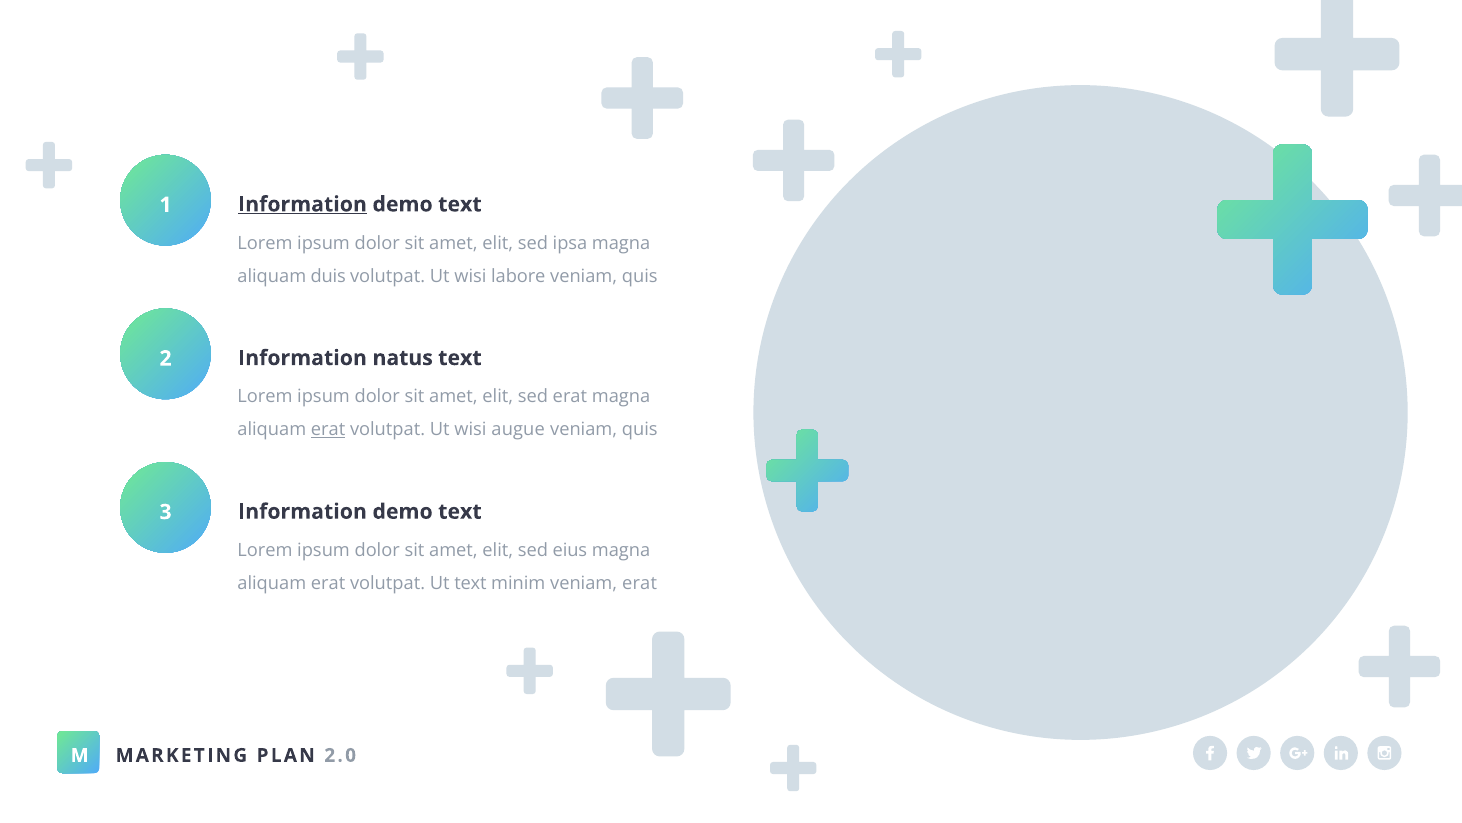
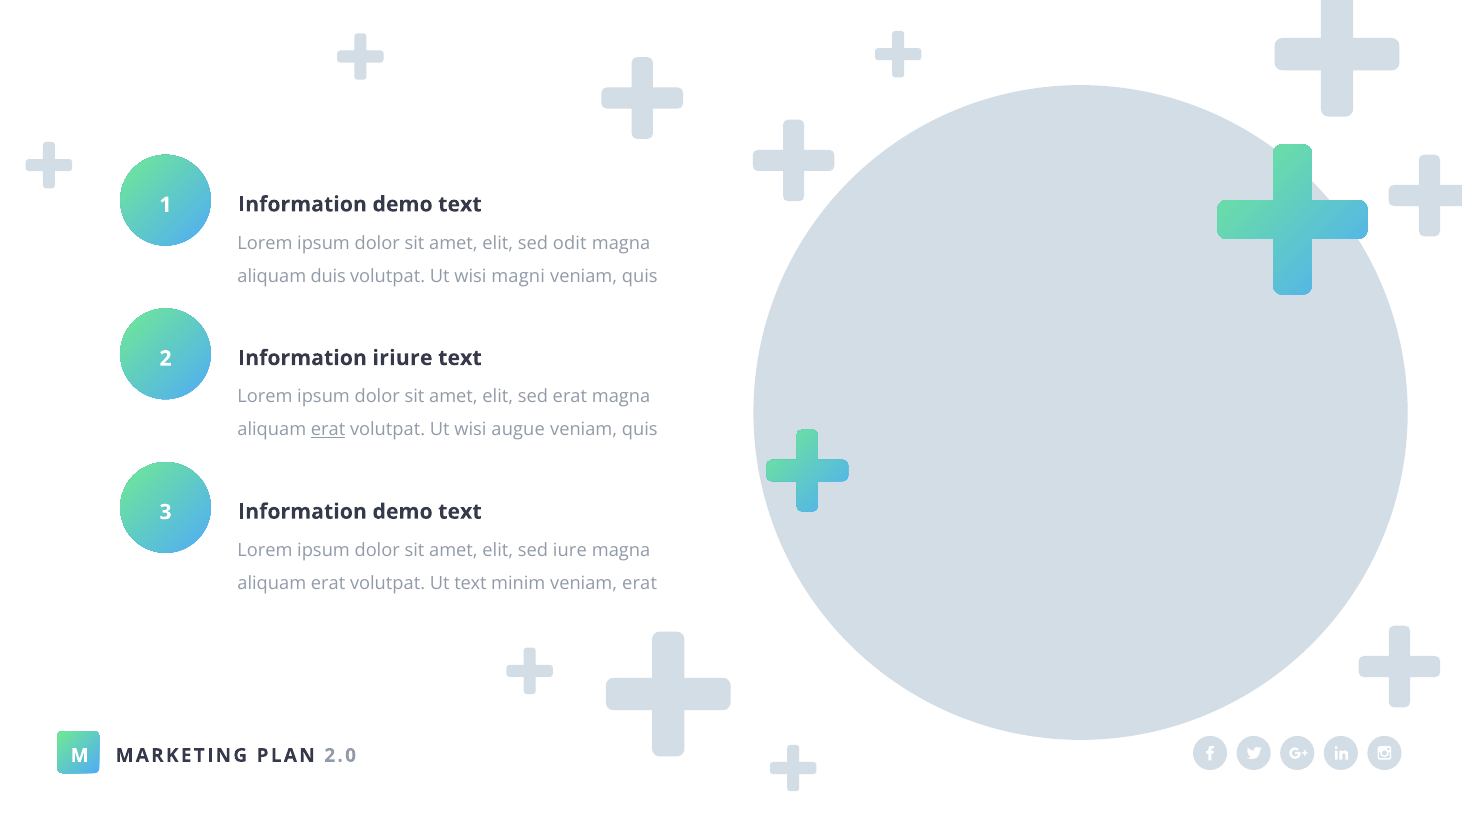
Information at (303, 204) underline: present -> none
ipsa: ipsa -> odit
labore: labore -> magni
natus: natus -> iriure
eius: eius -> iure
